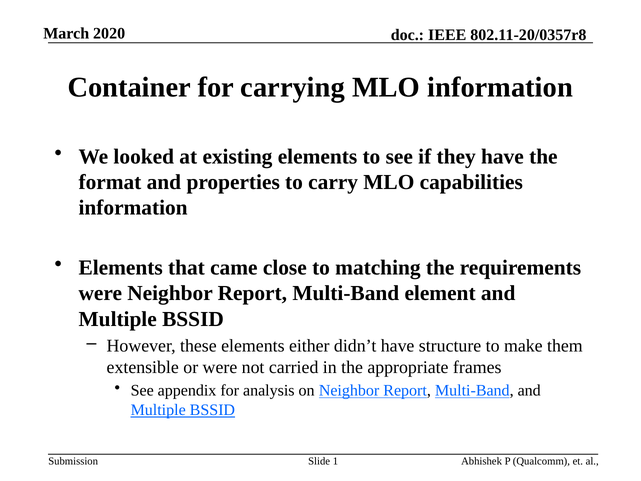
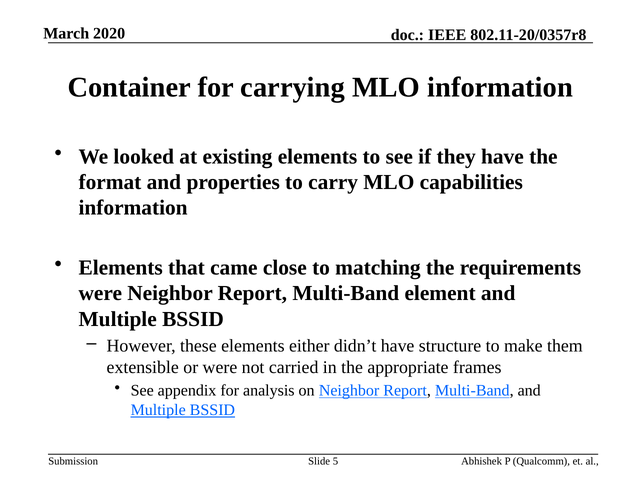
1: 1 -> 5
